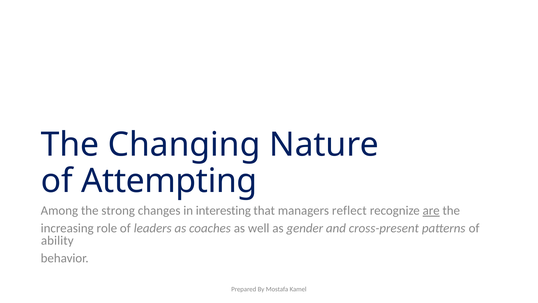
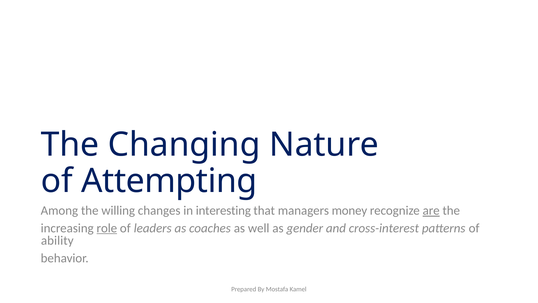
strong: strong -> willing
reflect: reflect -> money
role underline: none -> present
cross-present: cross-present -> cross-interest
